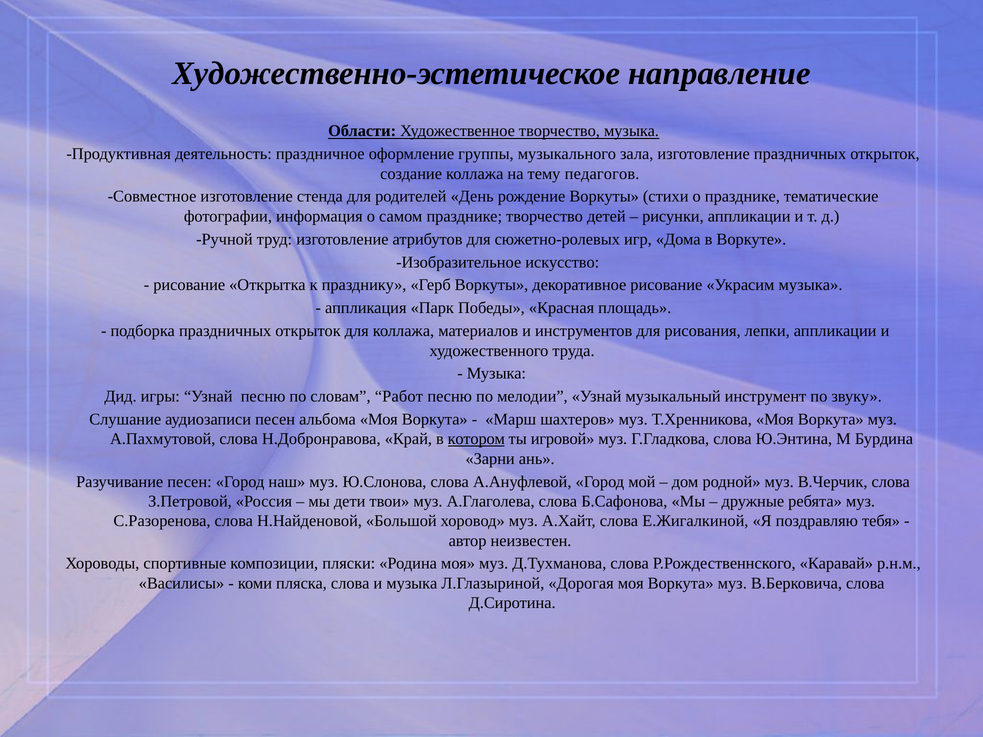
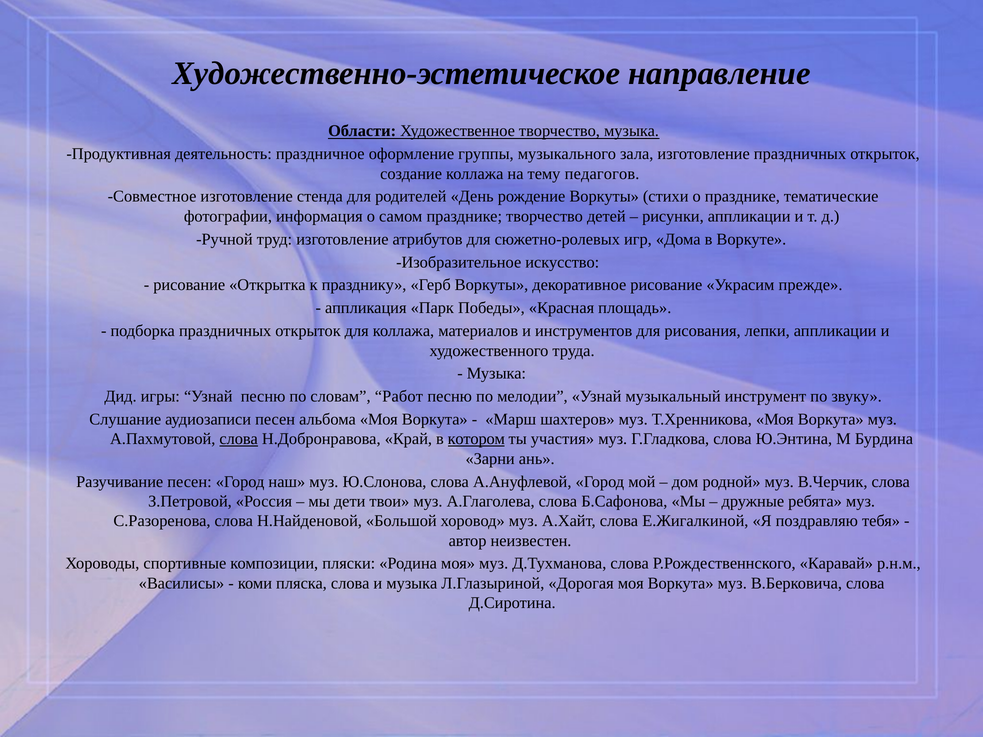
Украсим музыка: музыка -> прежде
слова at (239, 439) underline: none -> present
игровой: игровой -> участия
